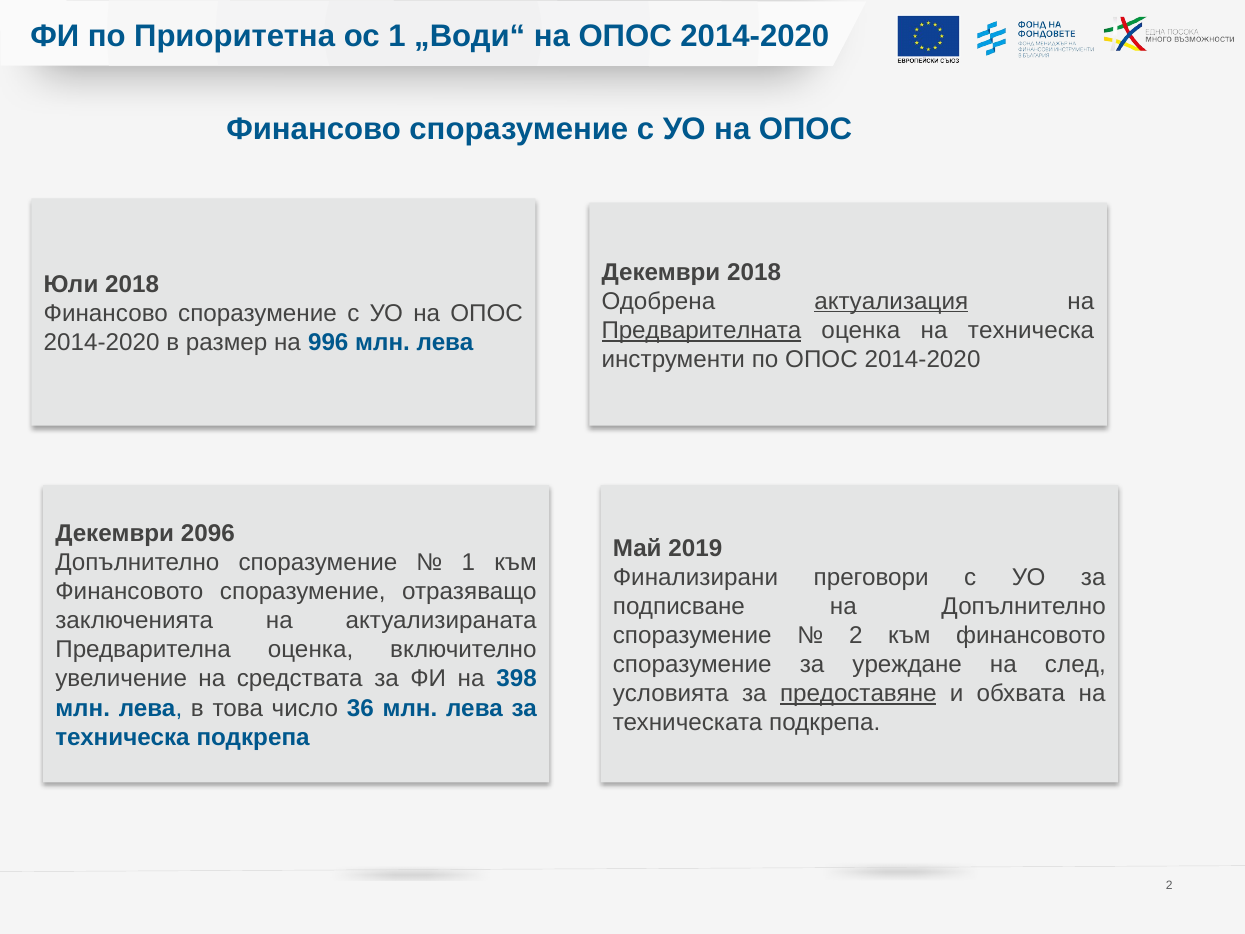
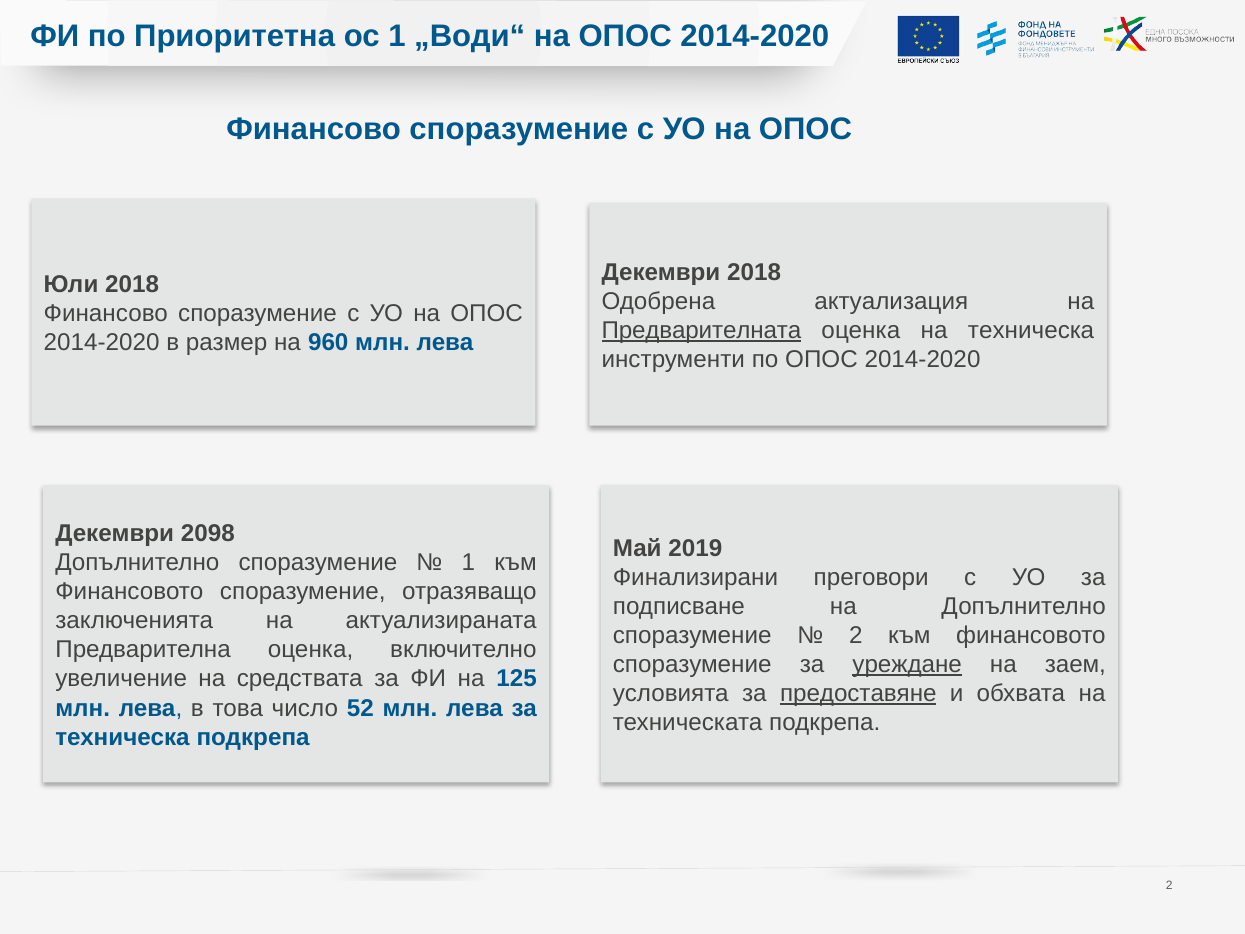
актуализация underline: present -> none
996: 996 -> 960
2096: 2096 -> 2098
уреждане underline: none -> present
след: след -> заем
398: 398 -> 125
36: 36 -> 52
